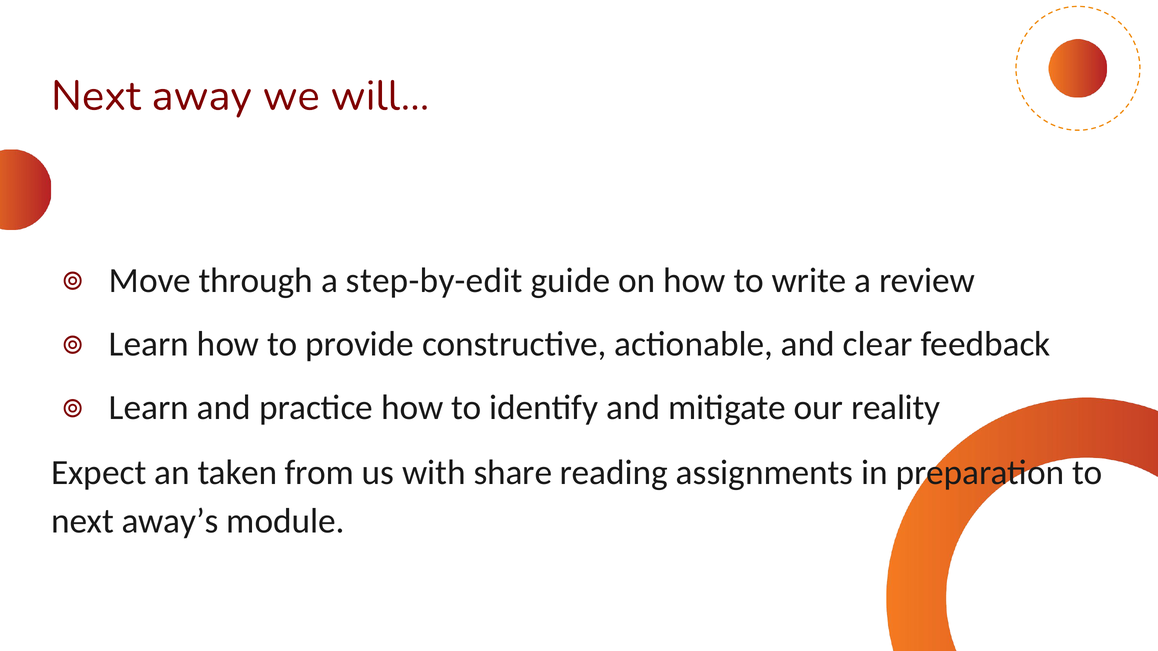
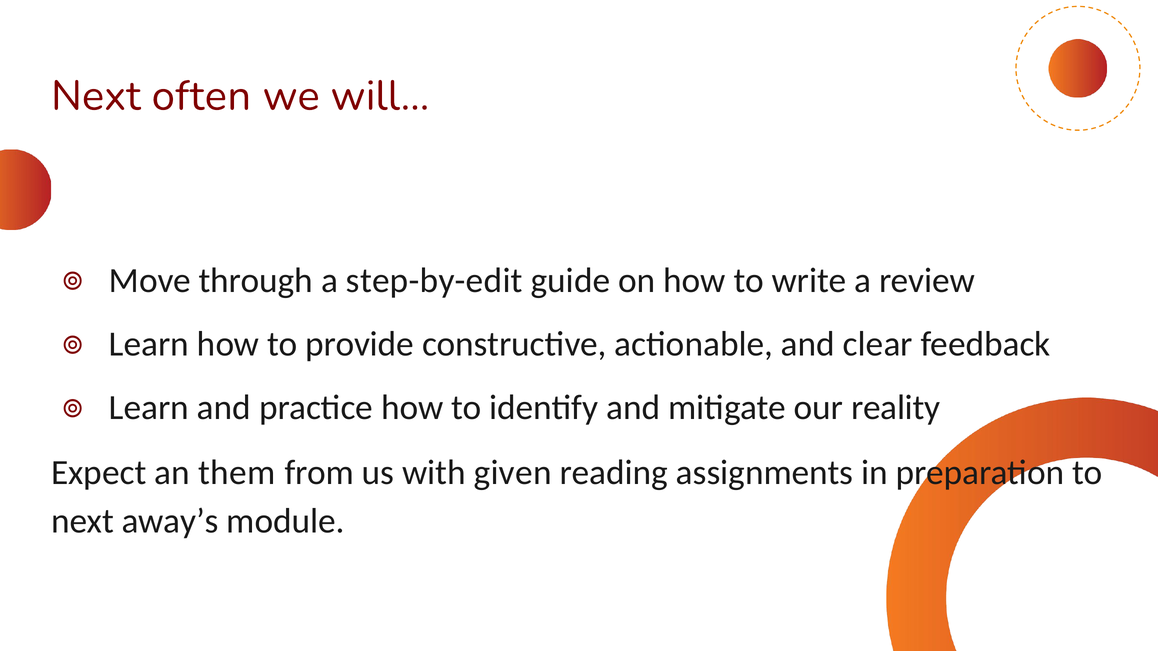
away: away -> often
taken: taken -> them
share: share -> given
